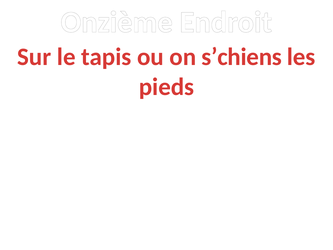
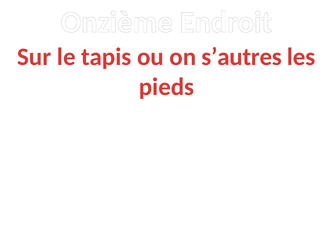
s’chiens: s’chiens -> s’autres
